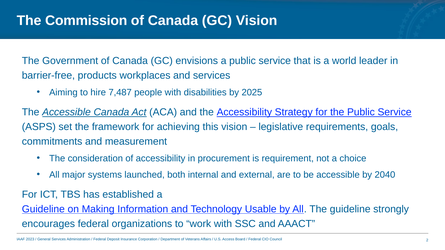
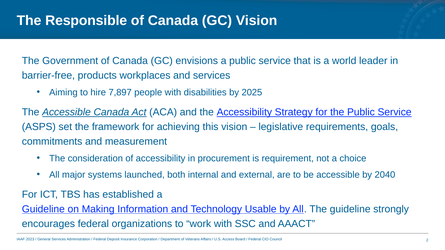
Commission: Commission -> Responsible
7,487: 7,487 -> 7,897
